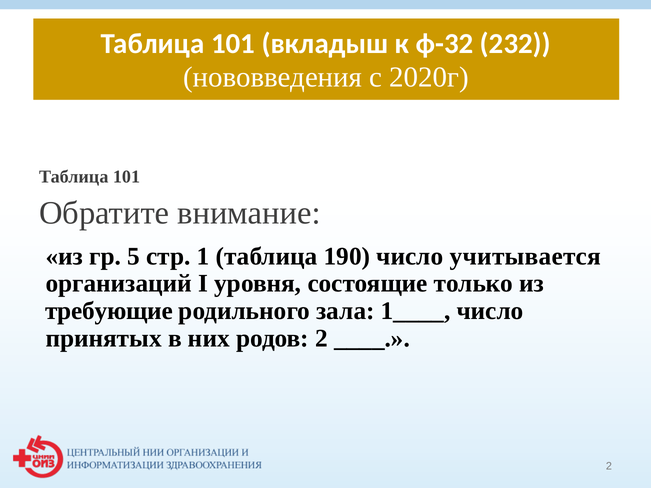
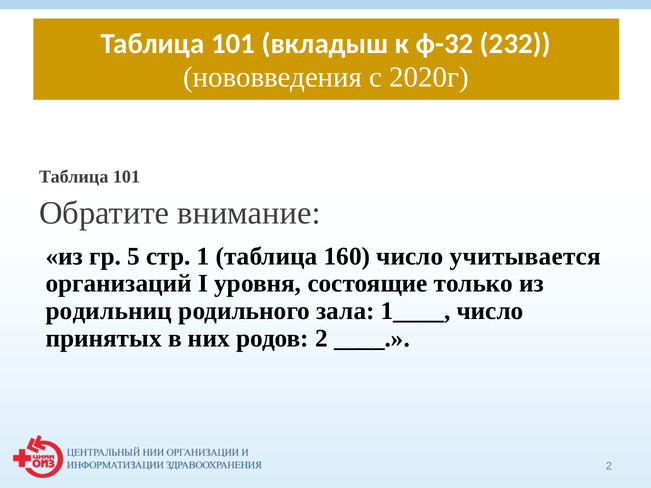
190: 190 -> 160
требующие: требующие -> родильниц
